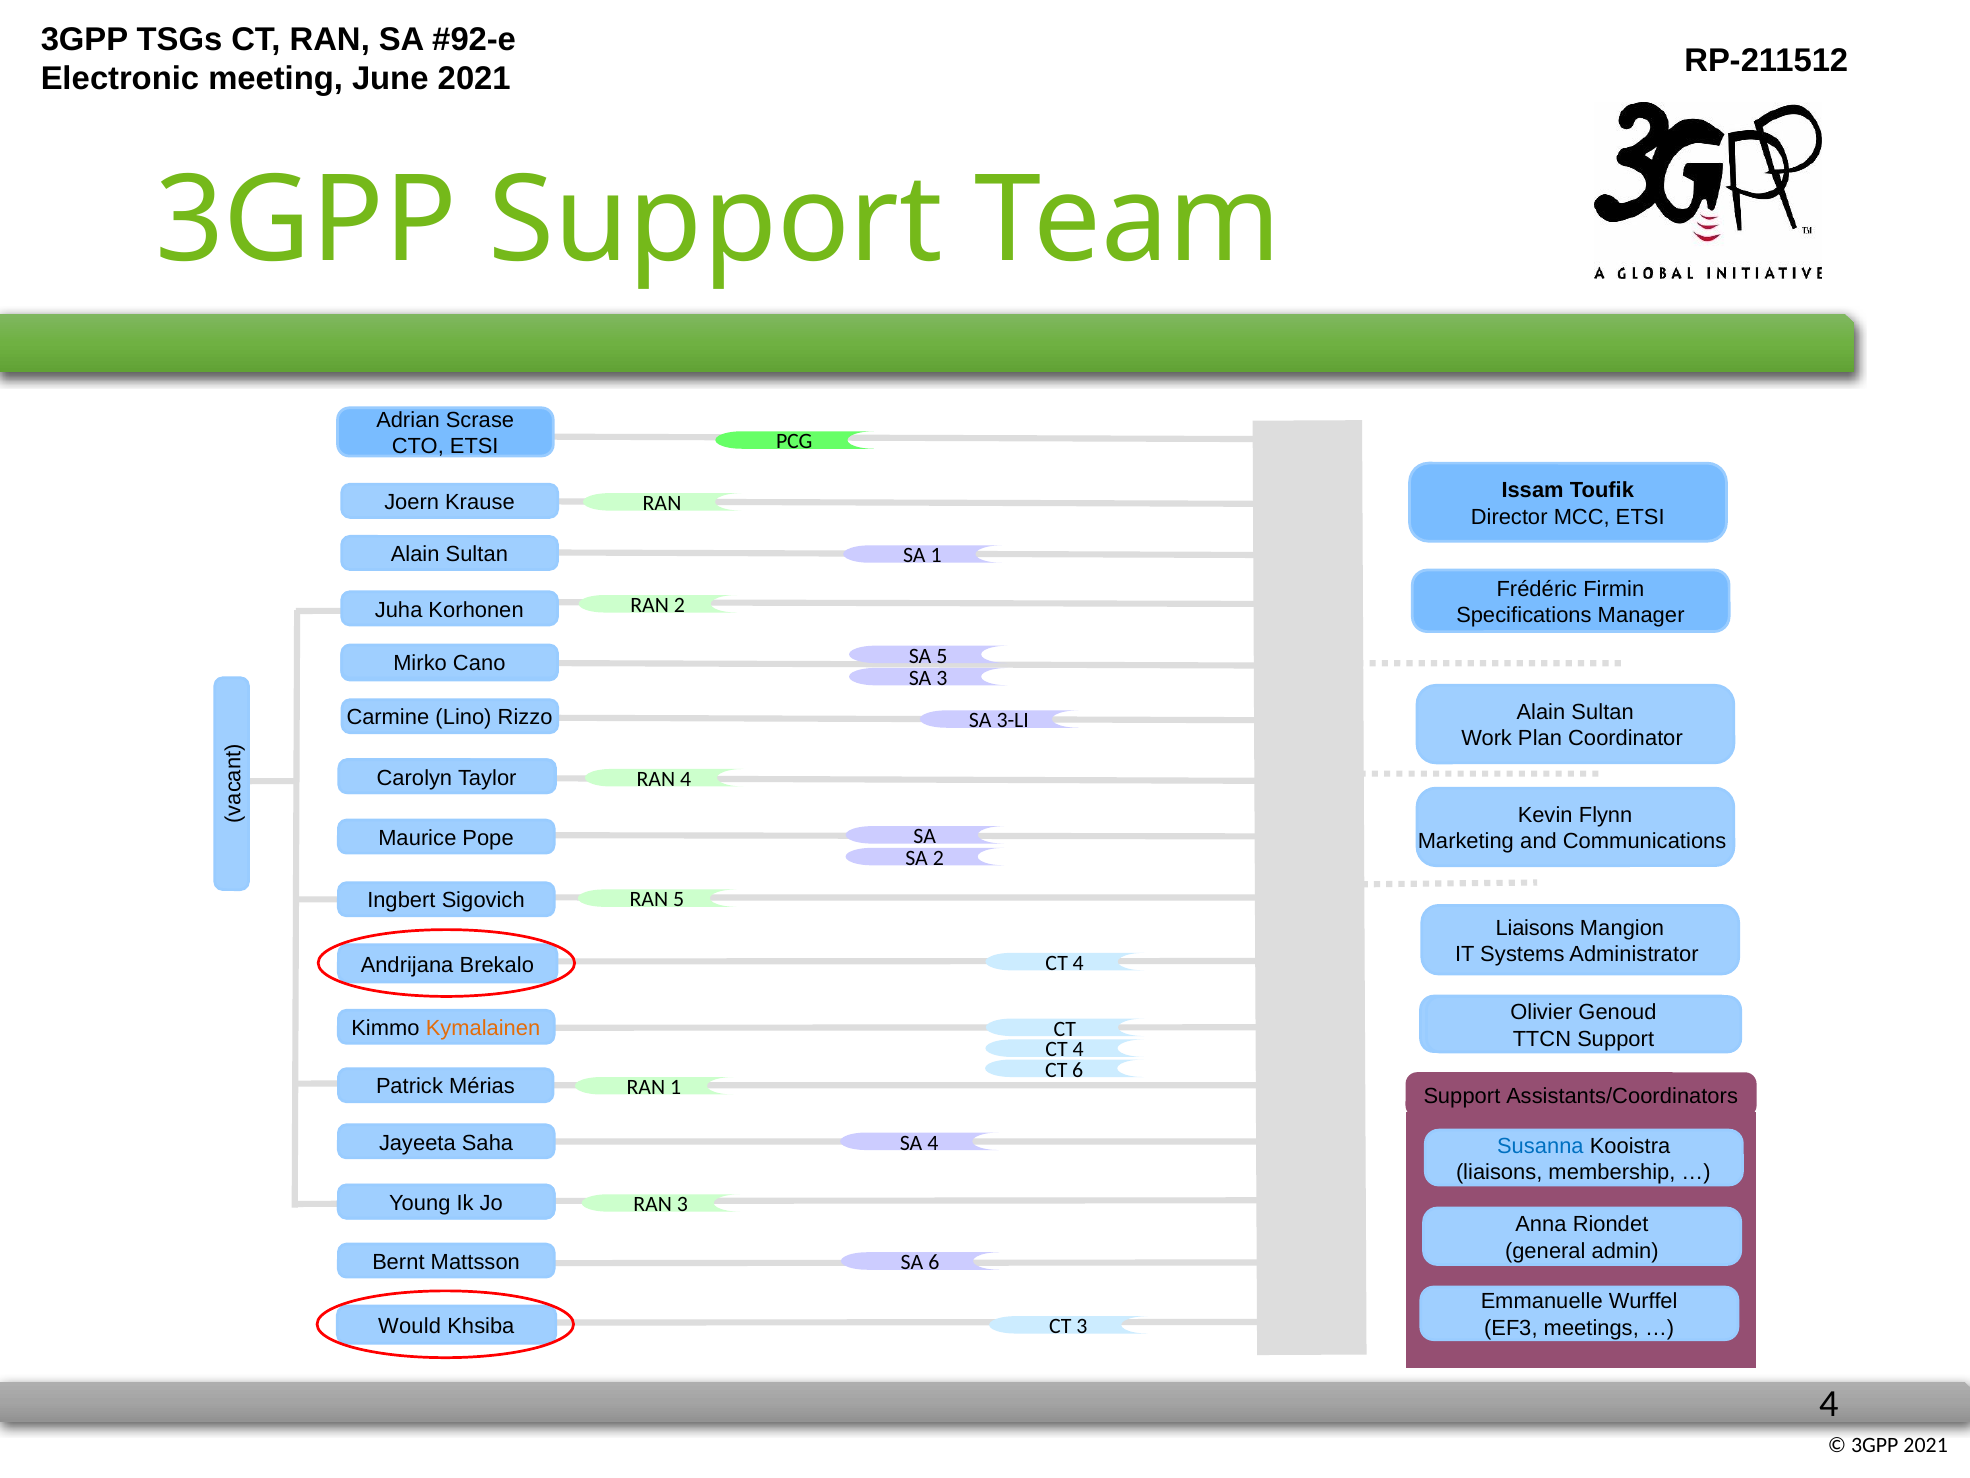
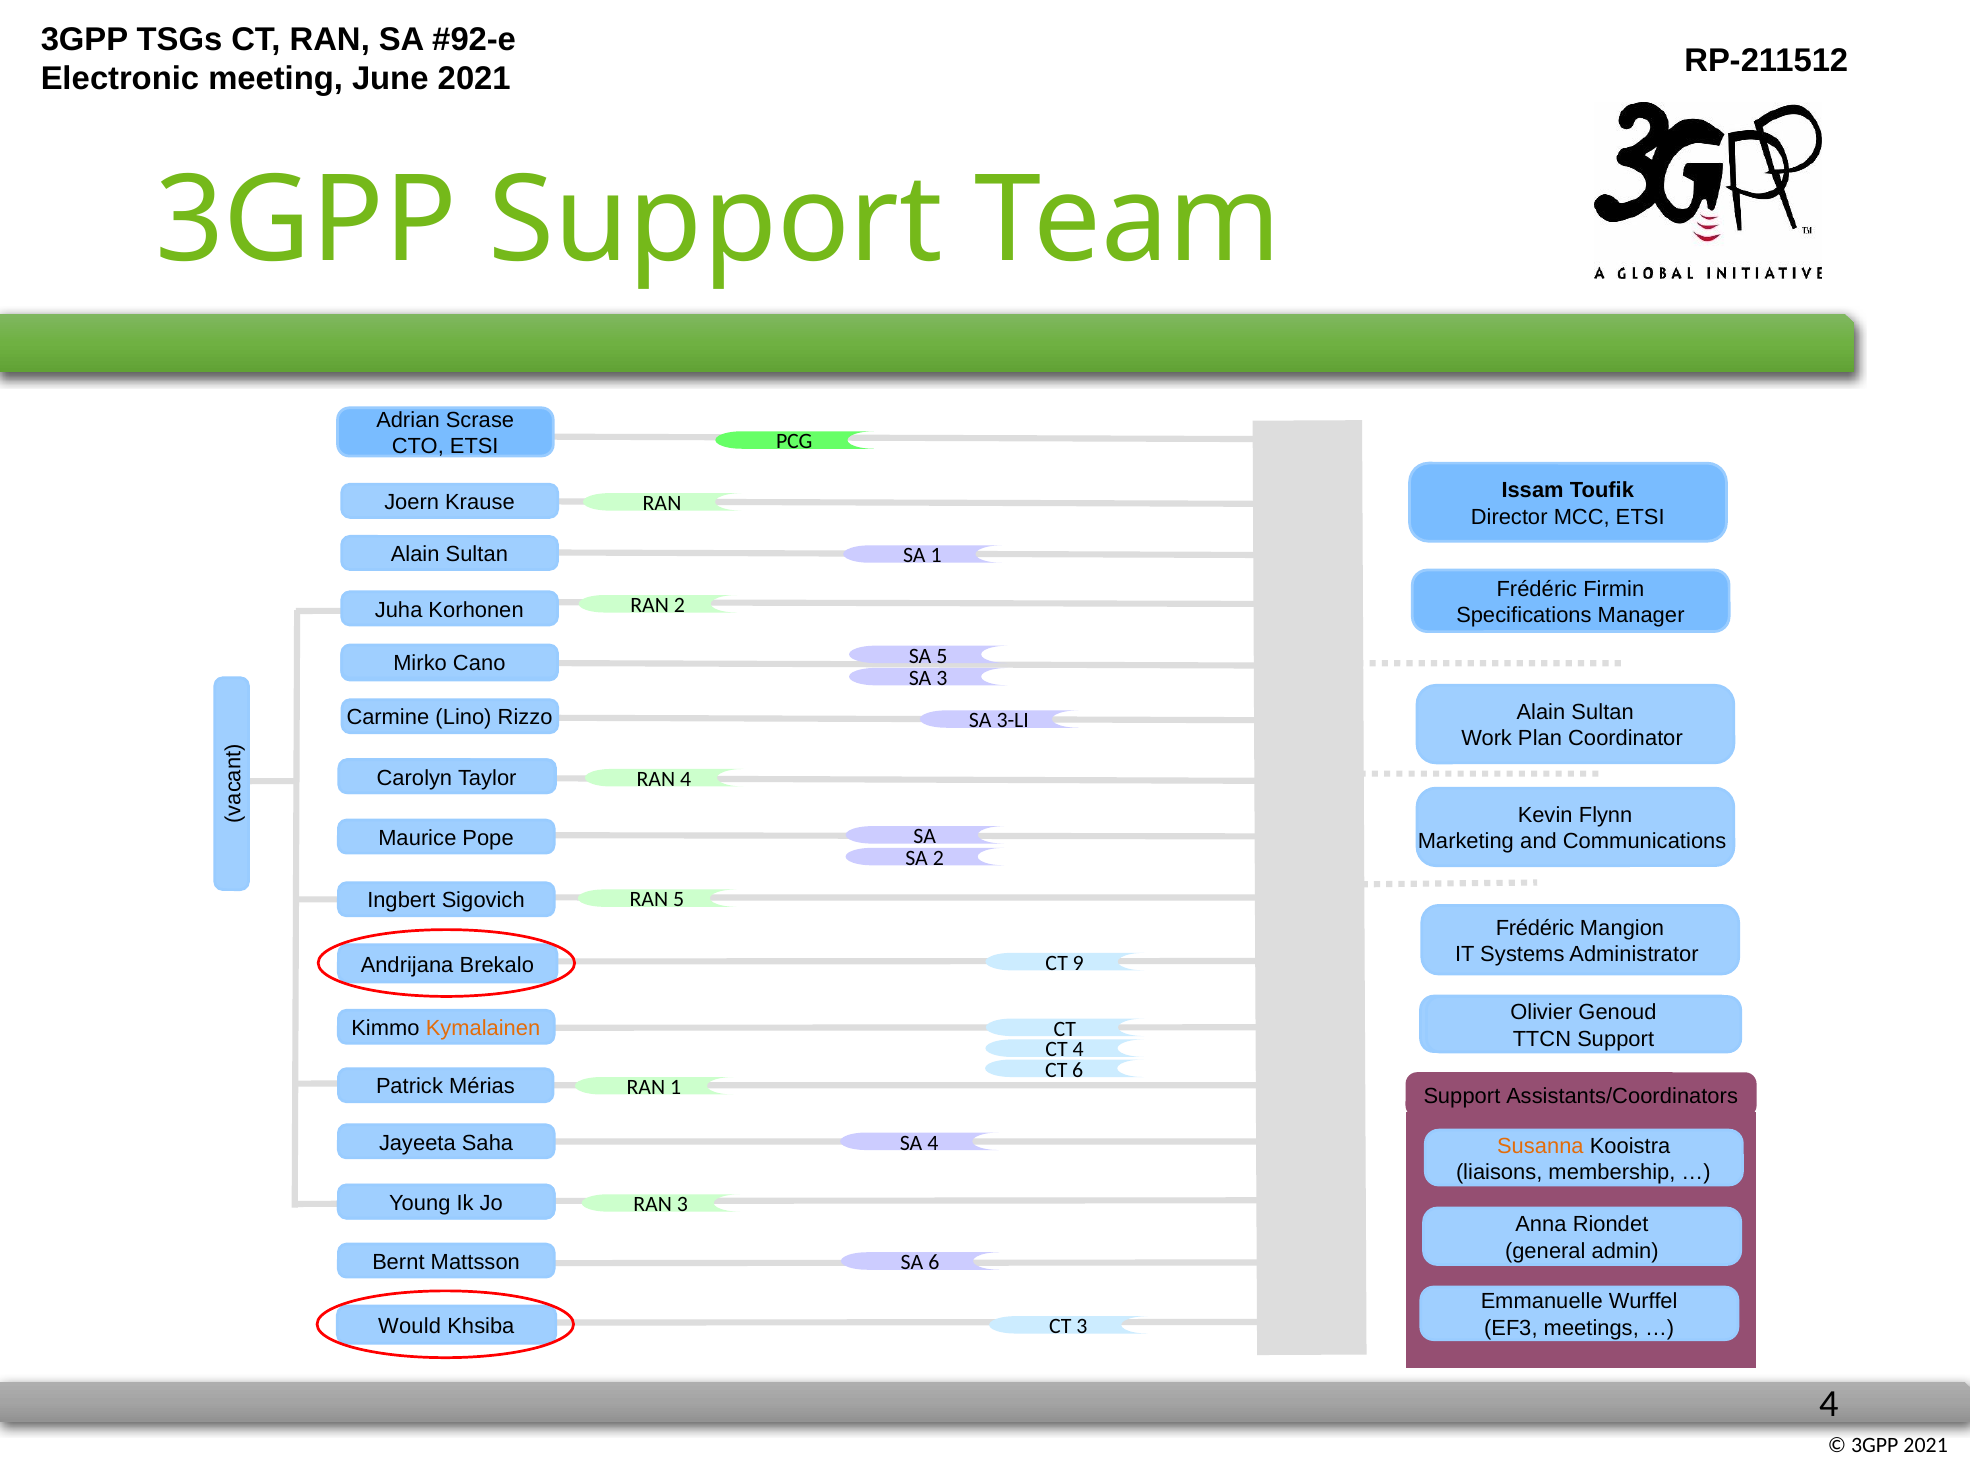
Liaisons at (1535, 928): Liaisons -> Frédéric
4 at (1078, 963): 4 -> 9
Susanna colour: blue -> orange
